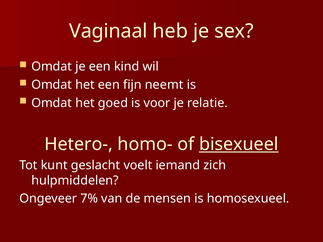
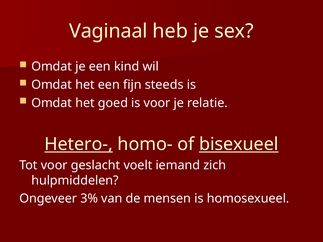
neemt: neemt -> steeds
Hetero- underline: none -> present
Tot kunt: kunt -> voor
7%: 7% -> 3%
